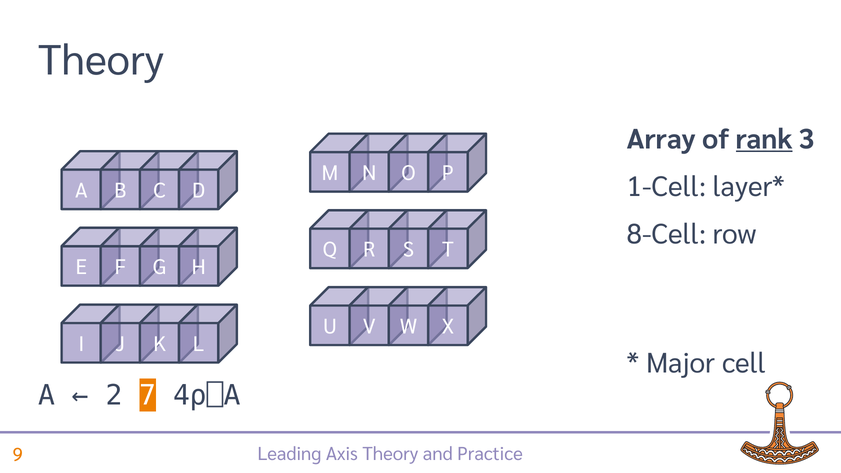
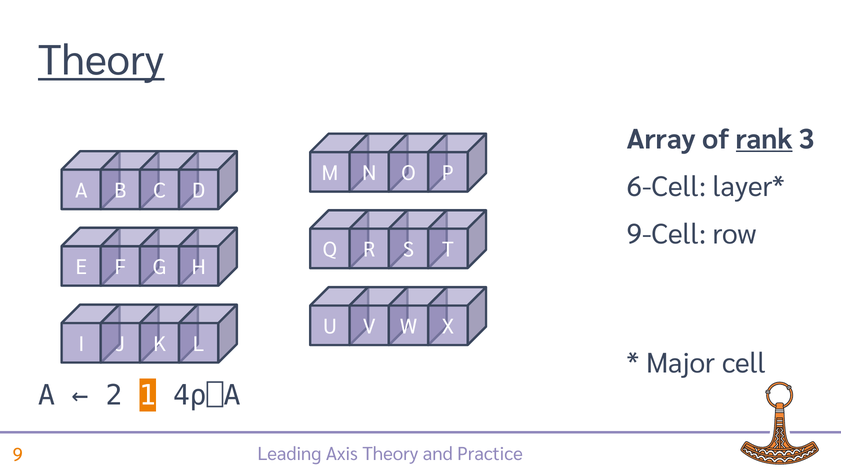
Theory at (101, 61) underline: none -> present
1-Cell: 1-Cell -> 6-Cell
8-Cell: 8-Cell -> 9-Cell
7: 7 -> 1
